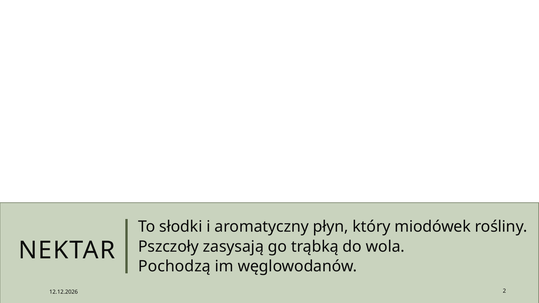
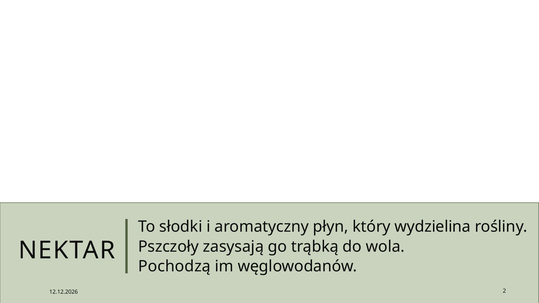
miodówek: miodówek -> wydzielina
